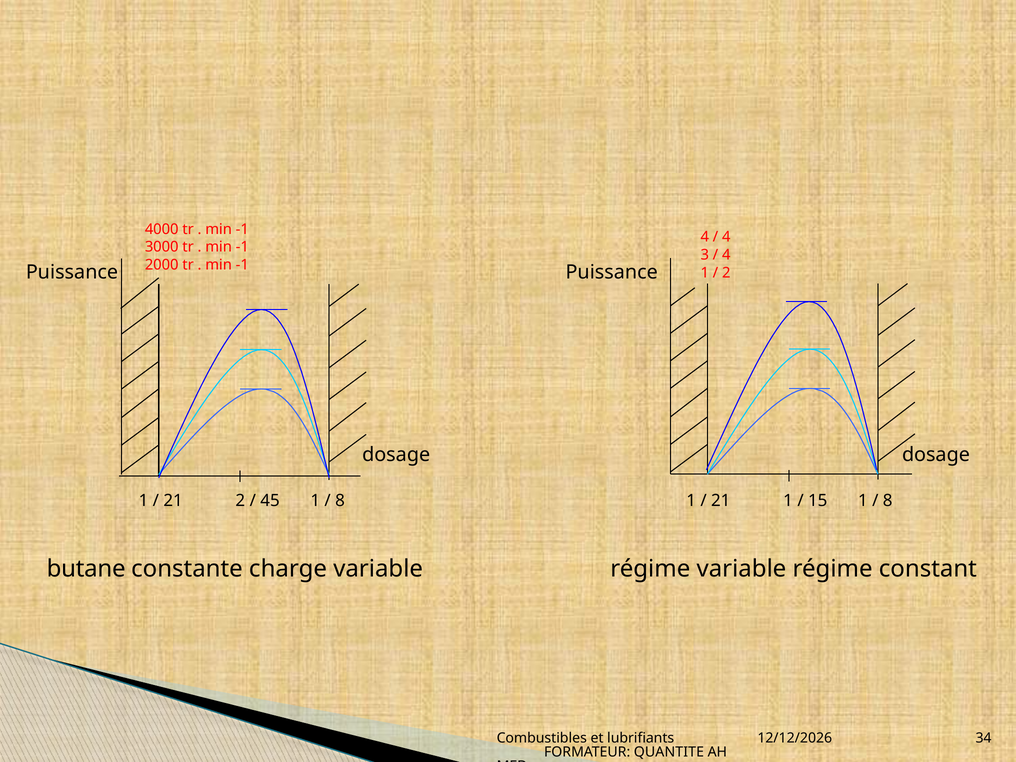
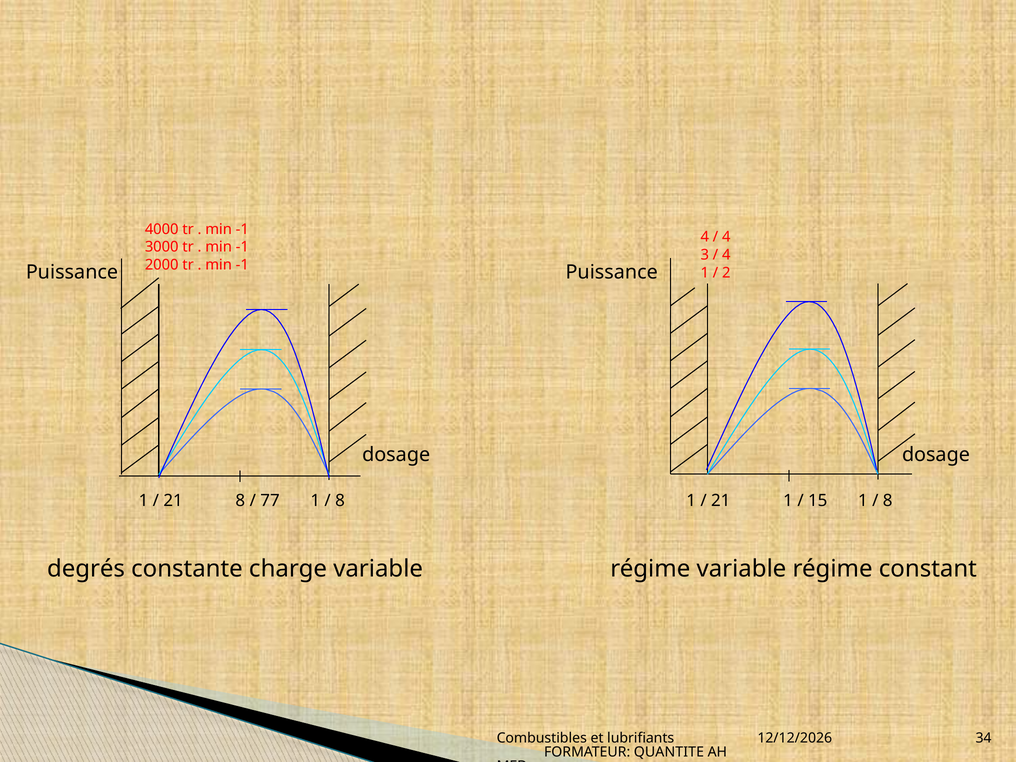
21 2: 2 -> 8
45: 45 -> 77
butane: butane -> degrés
